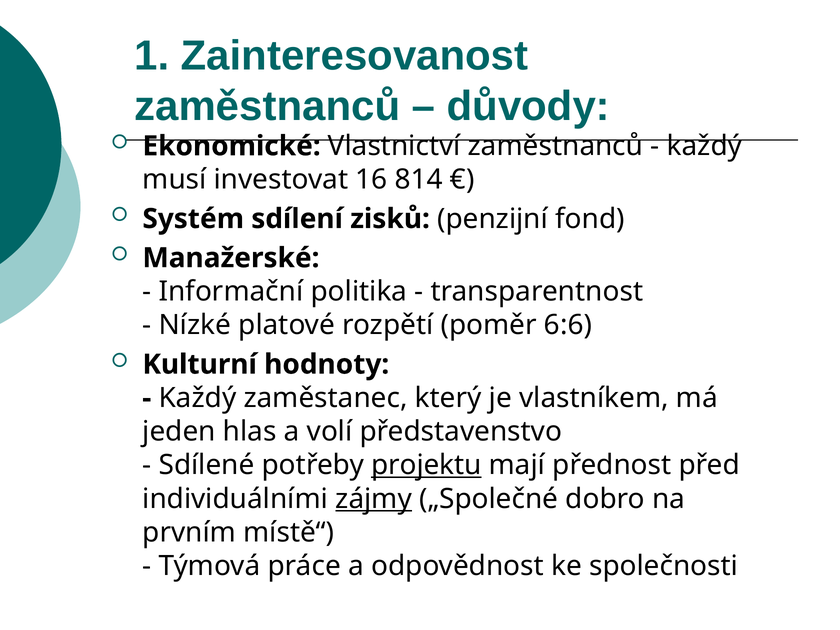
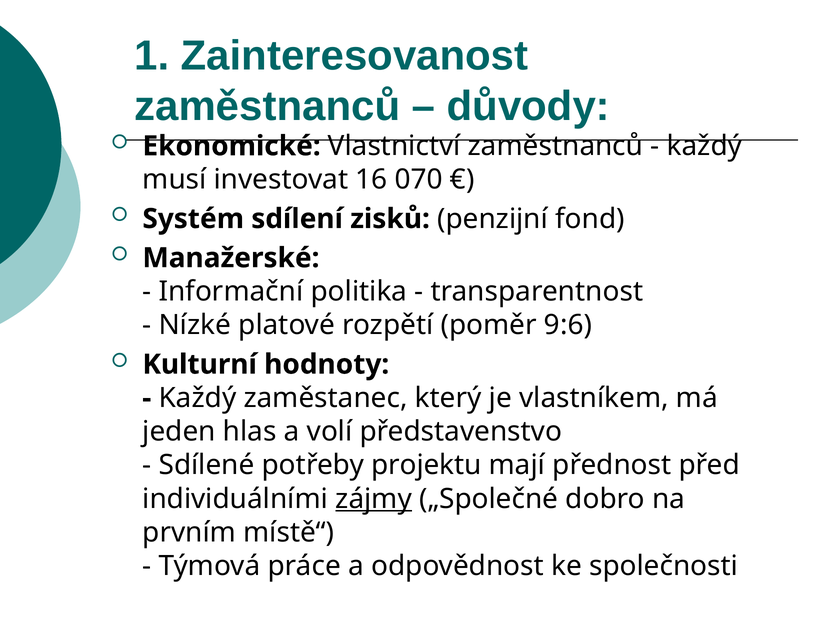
814: 814 -> 070
6:6: 6:6 -> 9:6
projektu underline: present -> none
